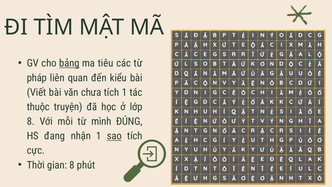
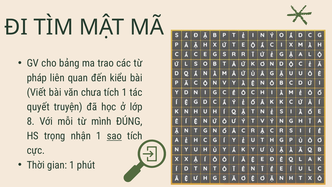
bảng underline: present -> none
tiêu: tiêu -> trao
thuộc: thuộc -> quyết
đang: đang -> trọng
gian 8: 8 -> 1
